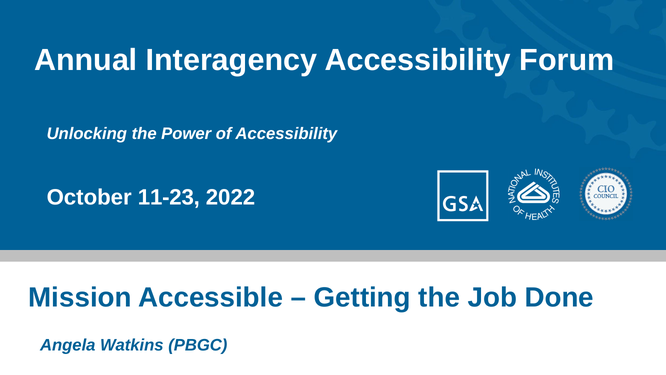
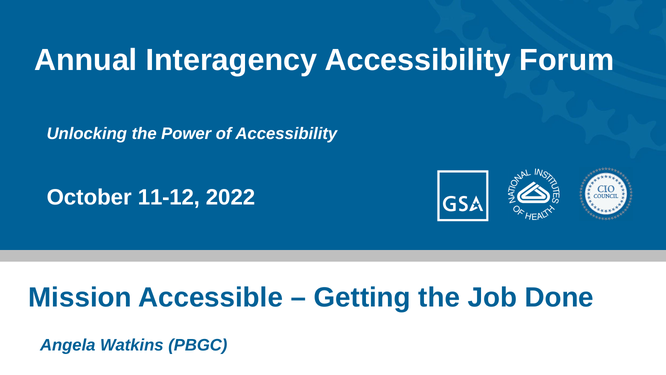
11-23: 11-23 -> 11-12
